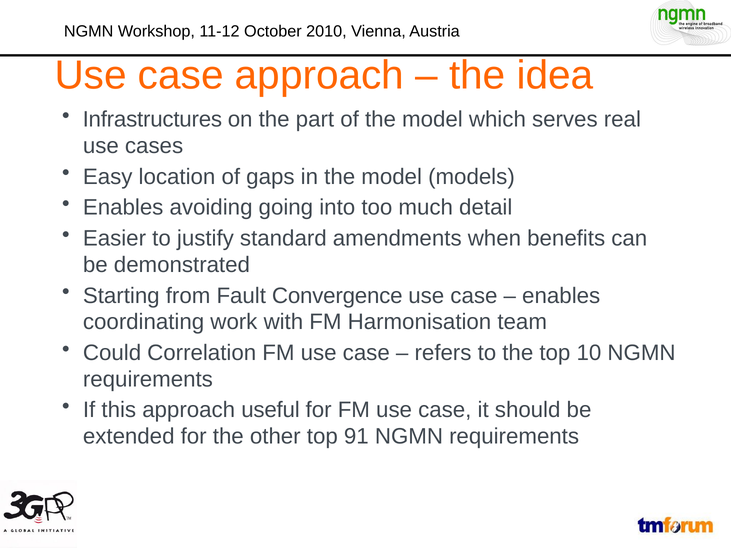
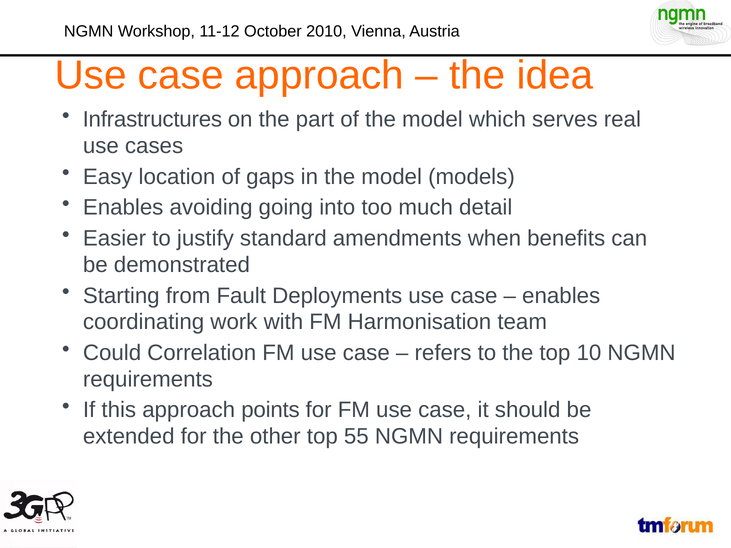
Convergence: Convergence -> Deployments
useful: useful -> points
91: 91 -> 55
